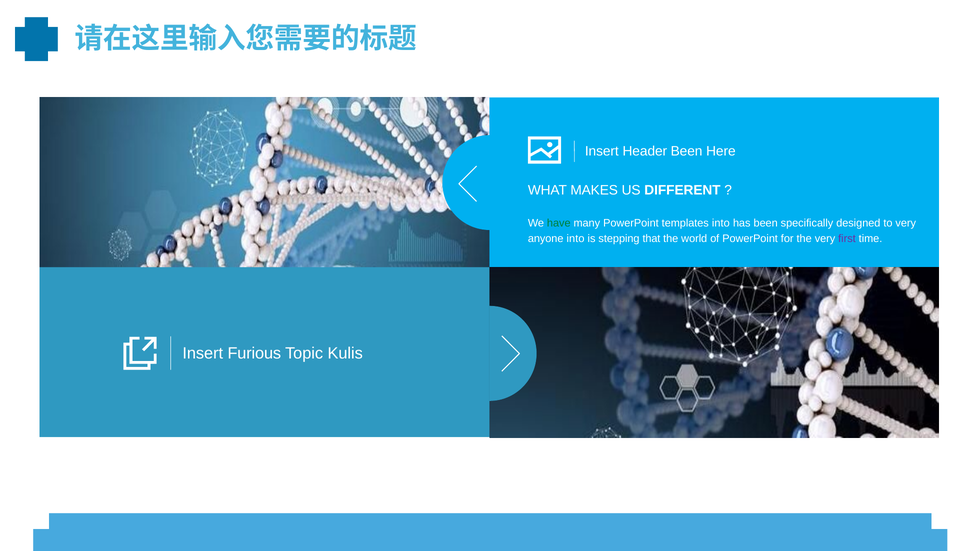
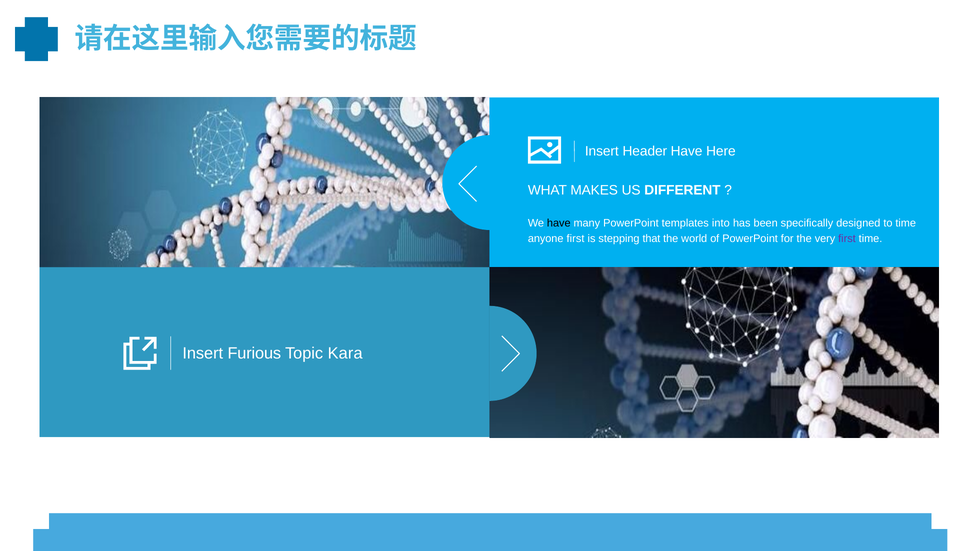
Header Been: Been -> Have
have at (559, 223) colour: green -> black
to very: very -> time
anyone into: into -> first
Kulis: Kulis -> Kara
